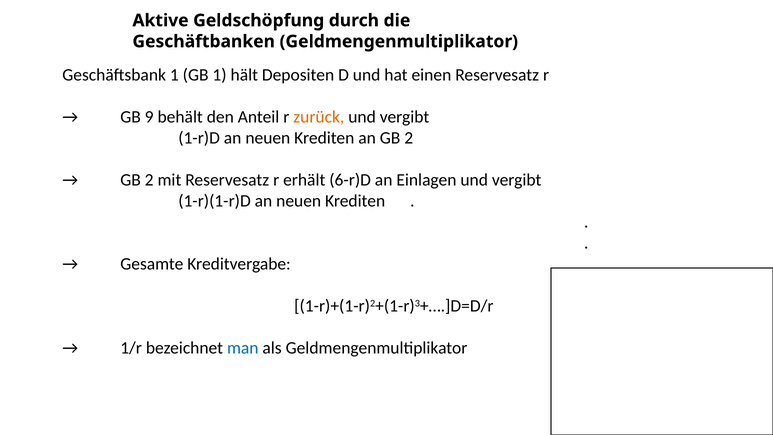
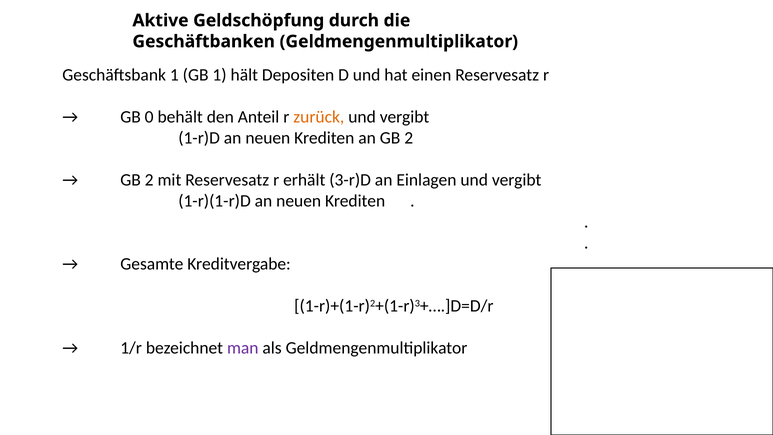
9: 9 -> 0
6-r)D: 6-r)D -> 3-r)D
man colour: blue -> purple
